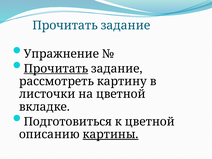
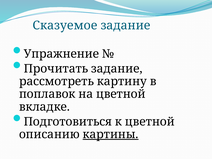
Прочитать at (65, 25): Прочитать -> Сказуемое
Прочитать at (56, 69) underline: present -> none
листочки: листочки -> поплавок
